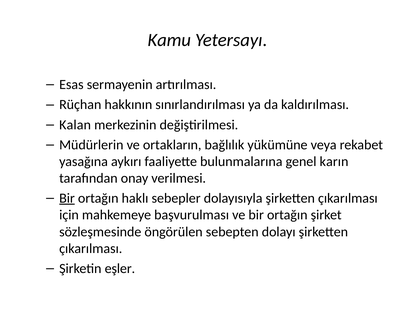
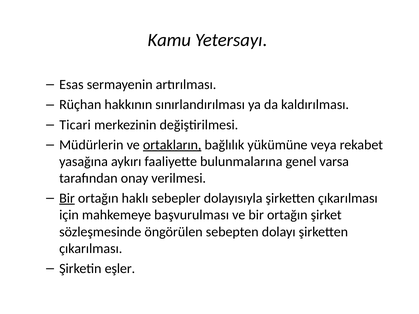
Kalan: Kalan -> Ticari
ortakların underline: none -> present
karın: karın -> varsa
